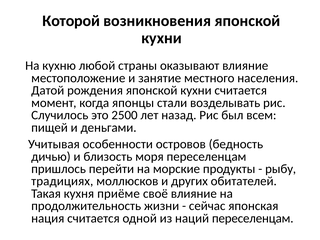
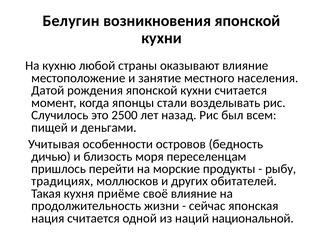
Которой: Которой -> Белугин
наций переселенцам: переселенцам -> национальной
